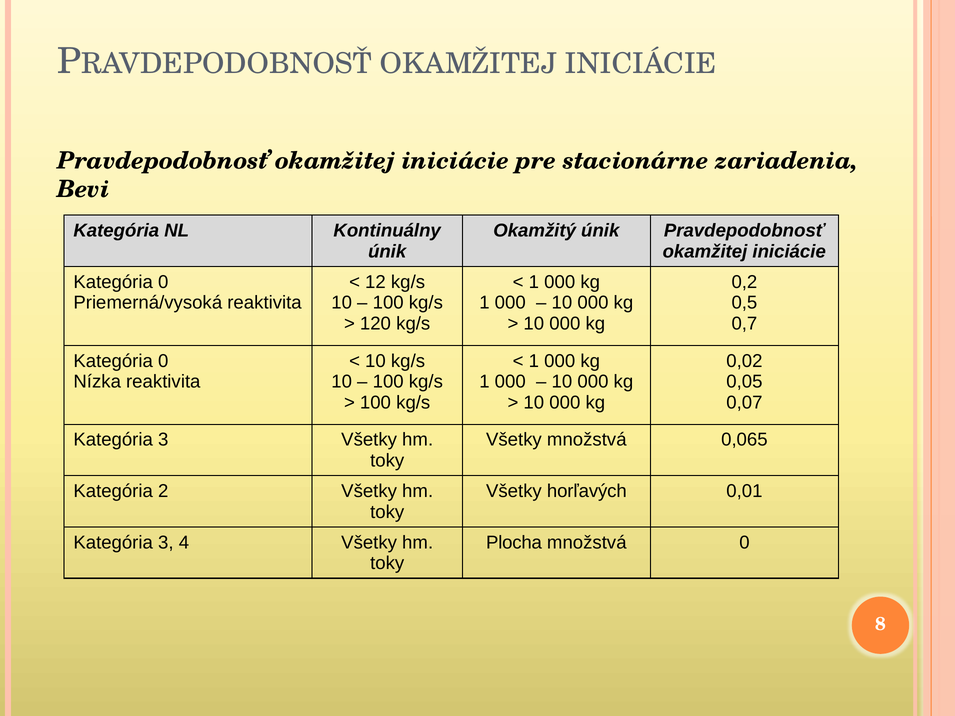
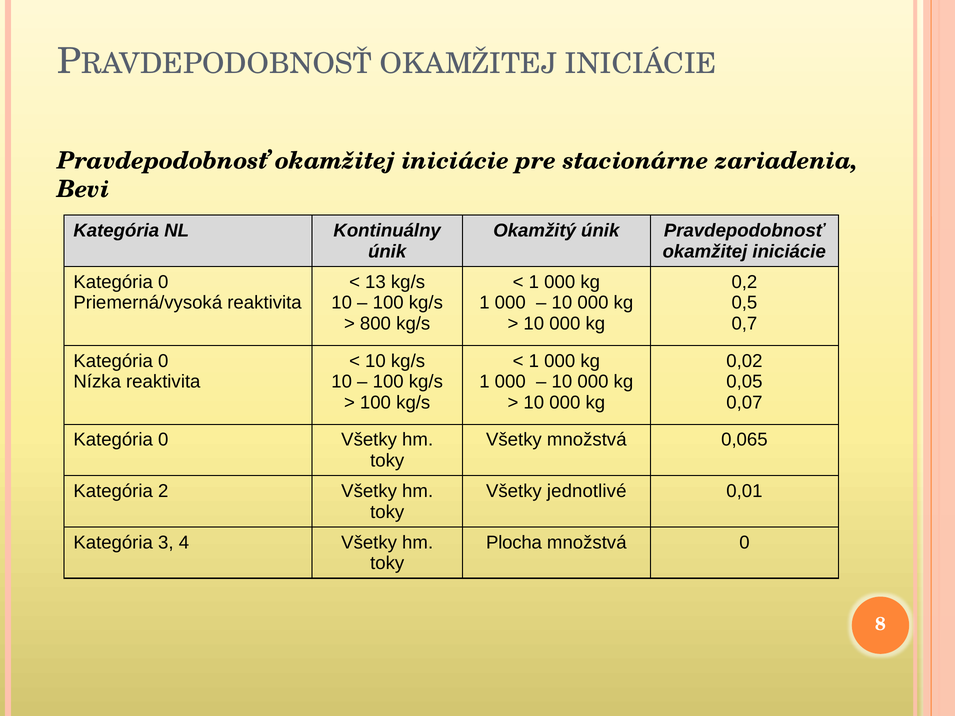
12: 12 -> 13
120: 120 -> 800
3 at (163, 440): 3 -> 0
horľavých: horľavých -> jednotlivé
